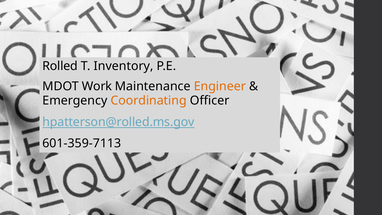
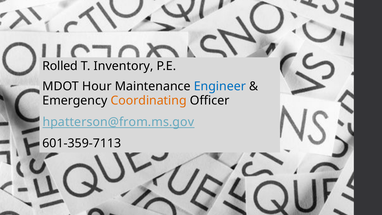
Work: Work -> Hour
Engineer colour: orange -> blue
hpatterson@rolled.ms.gov: hpatterson@rolled.ms.gov -> hpatterson@from.ms.gov
